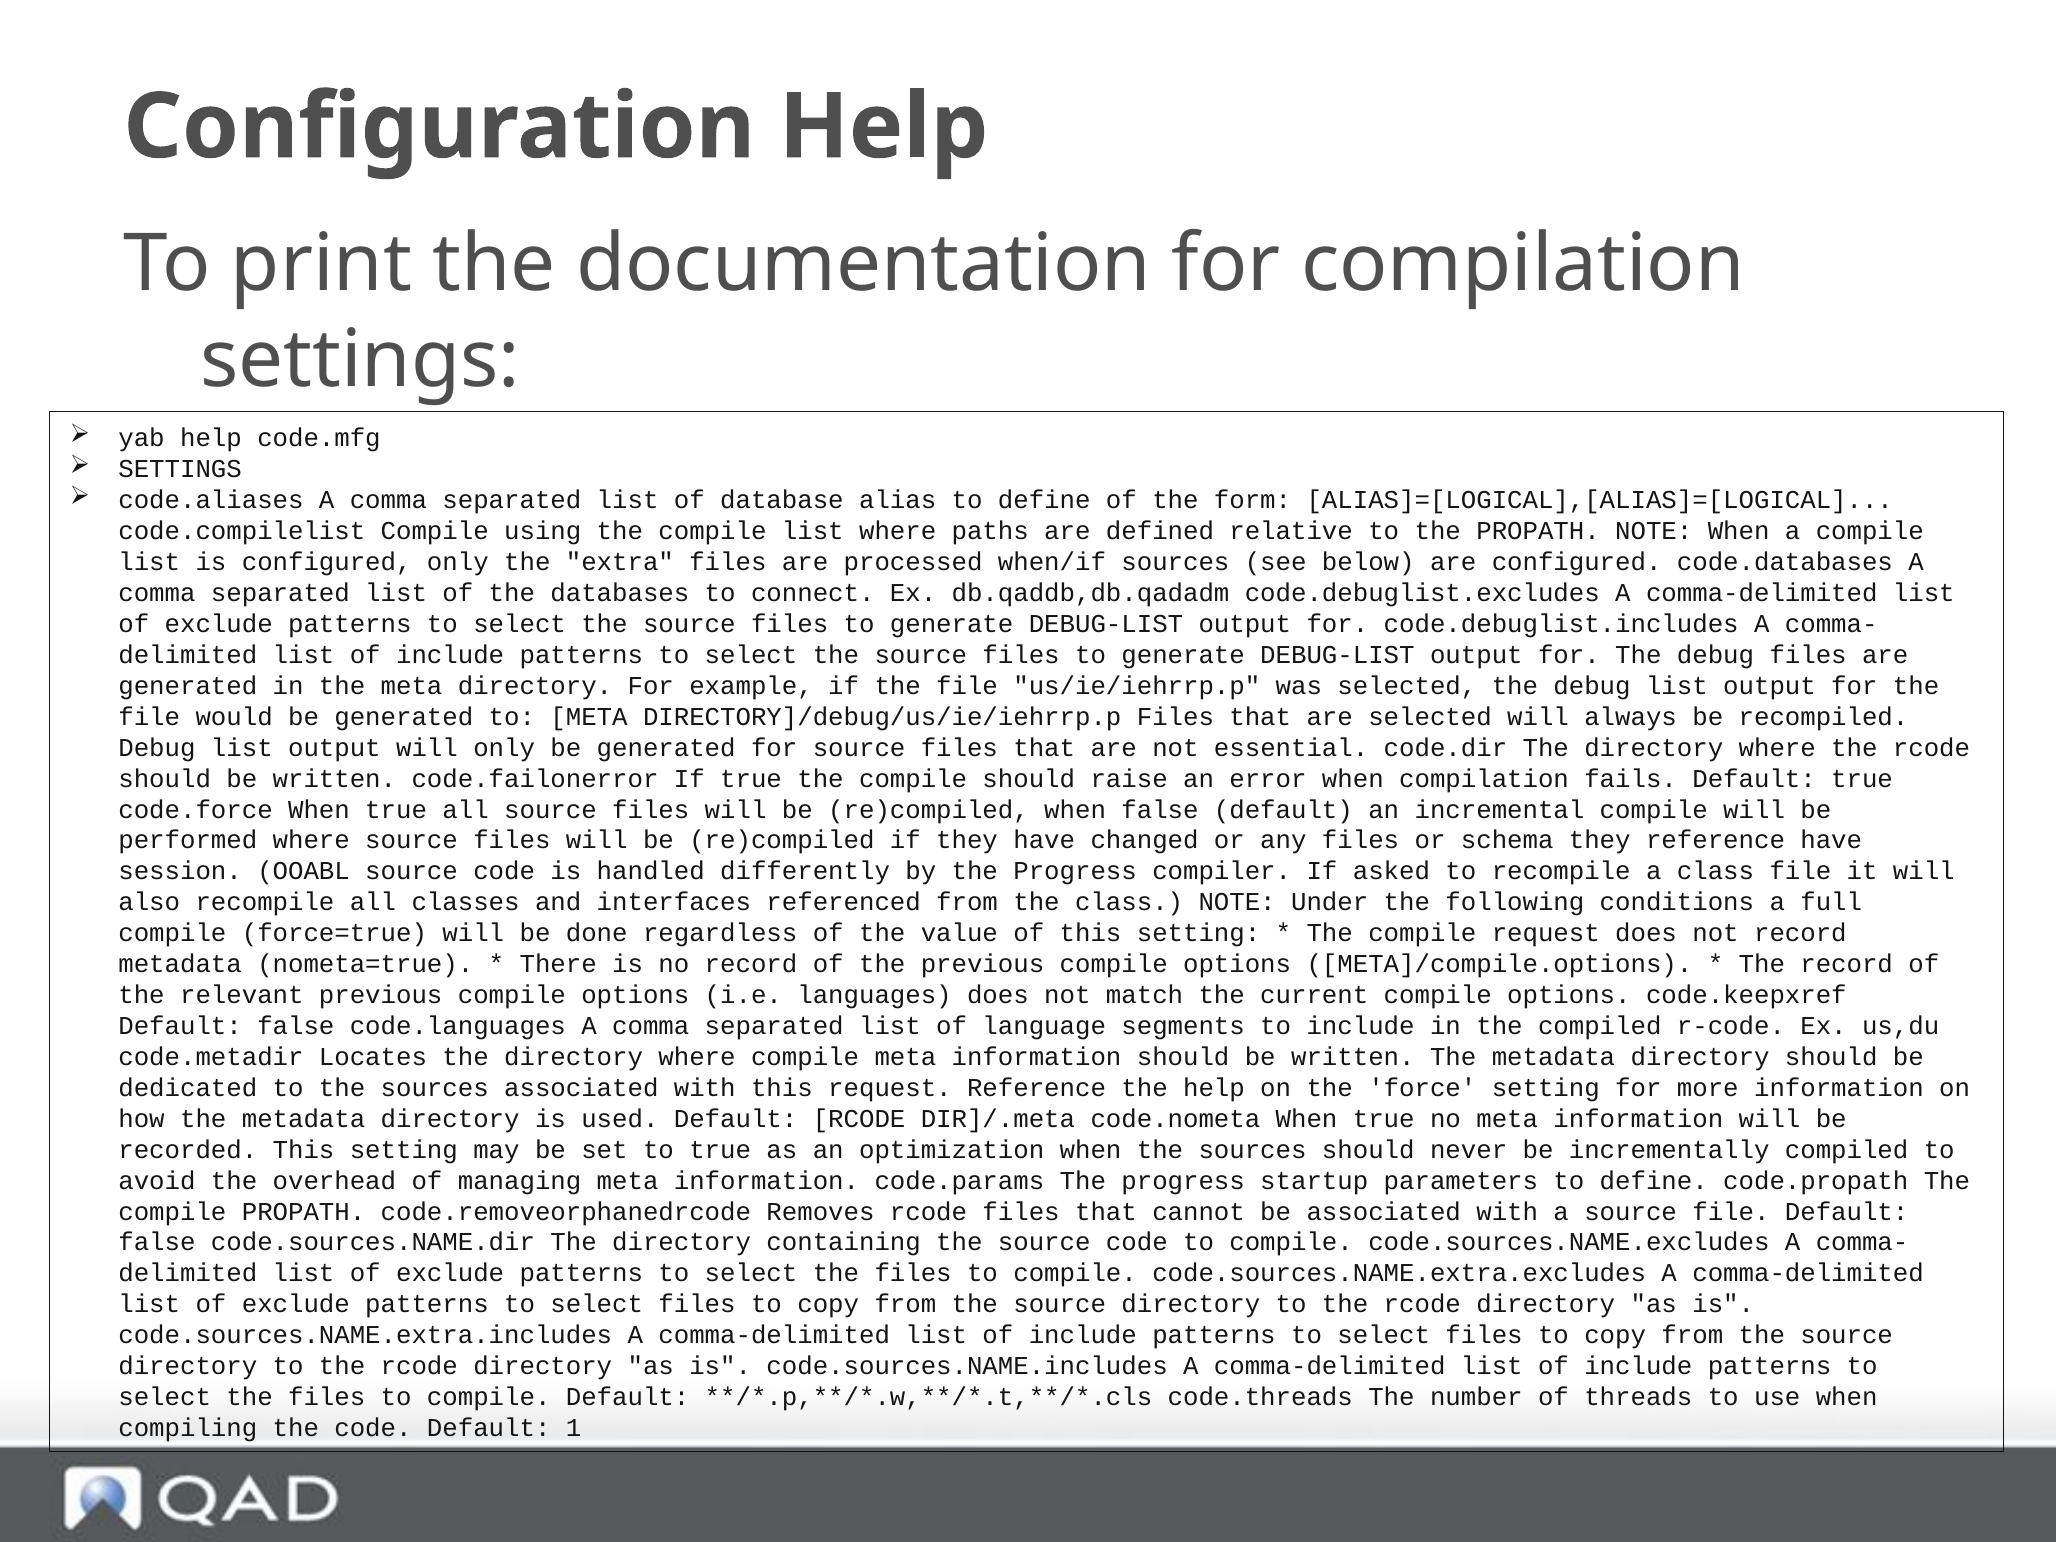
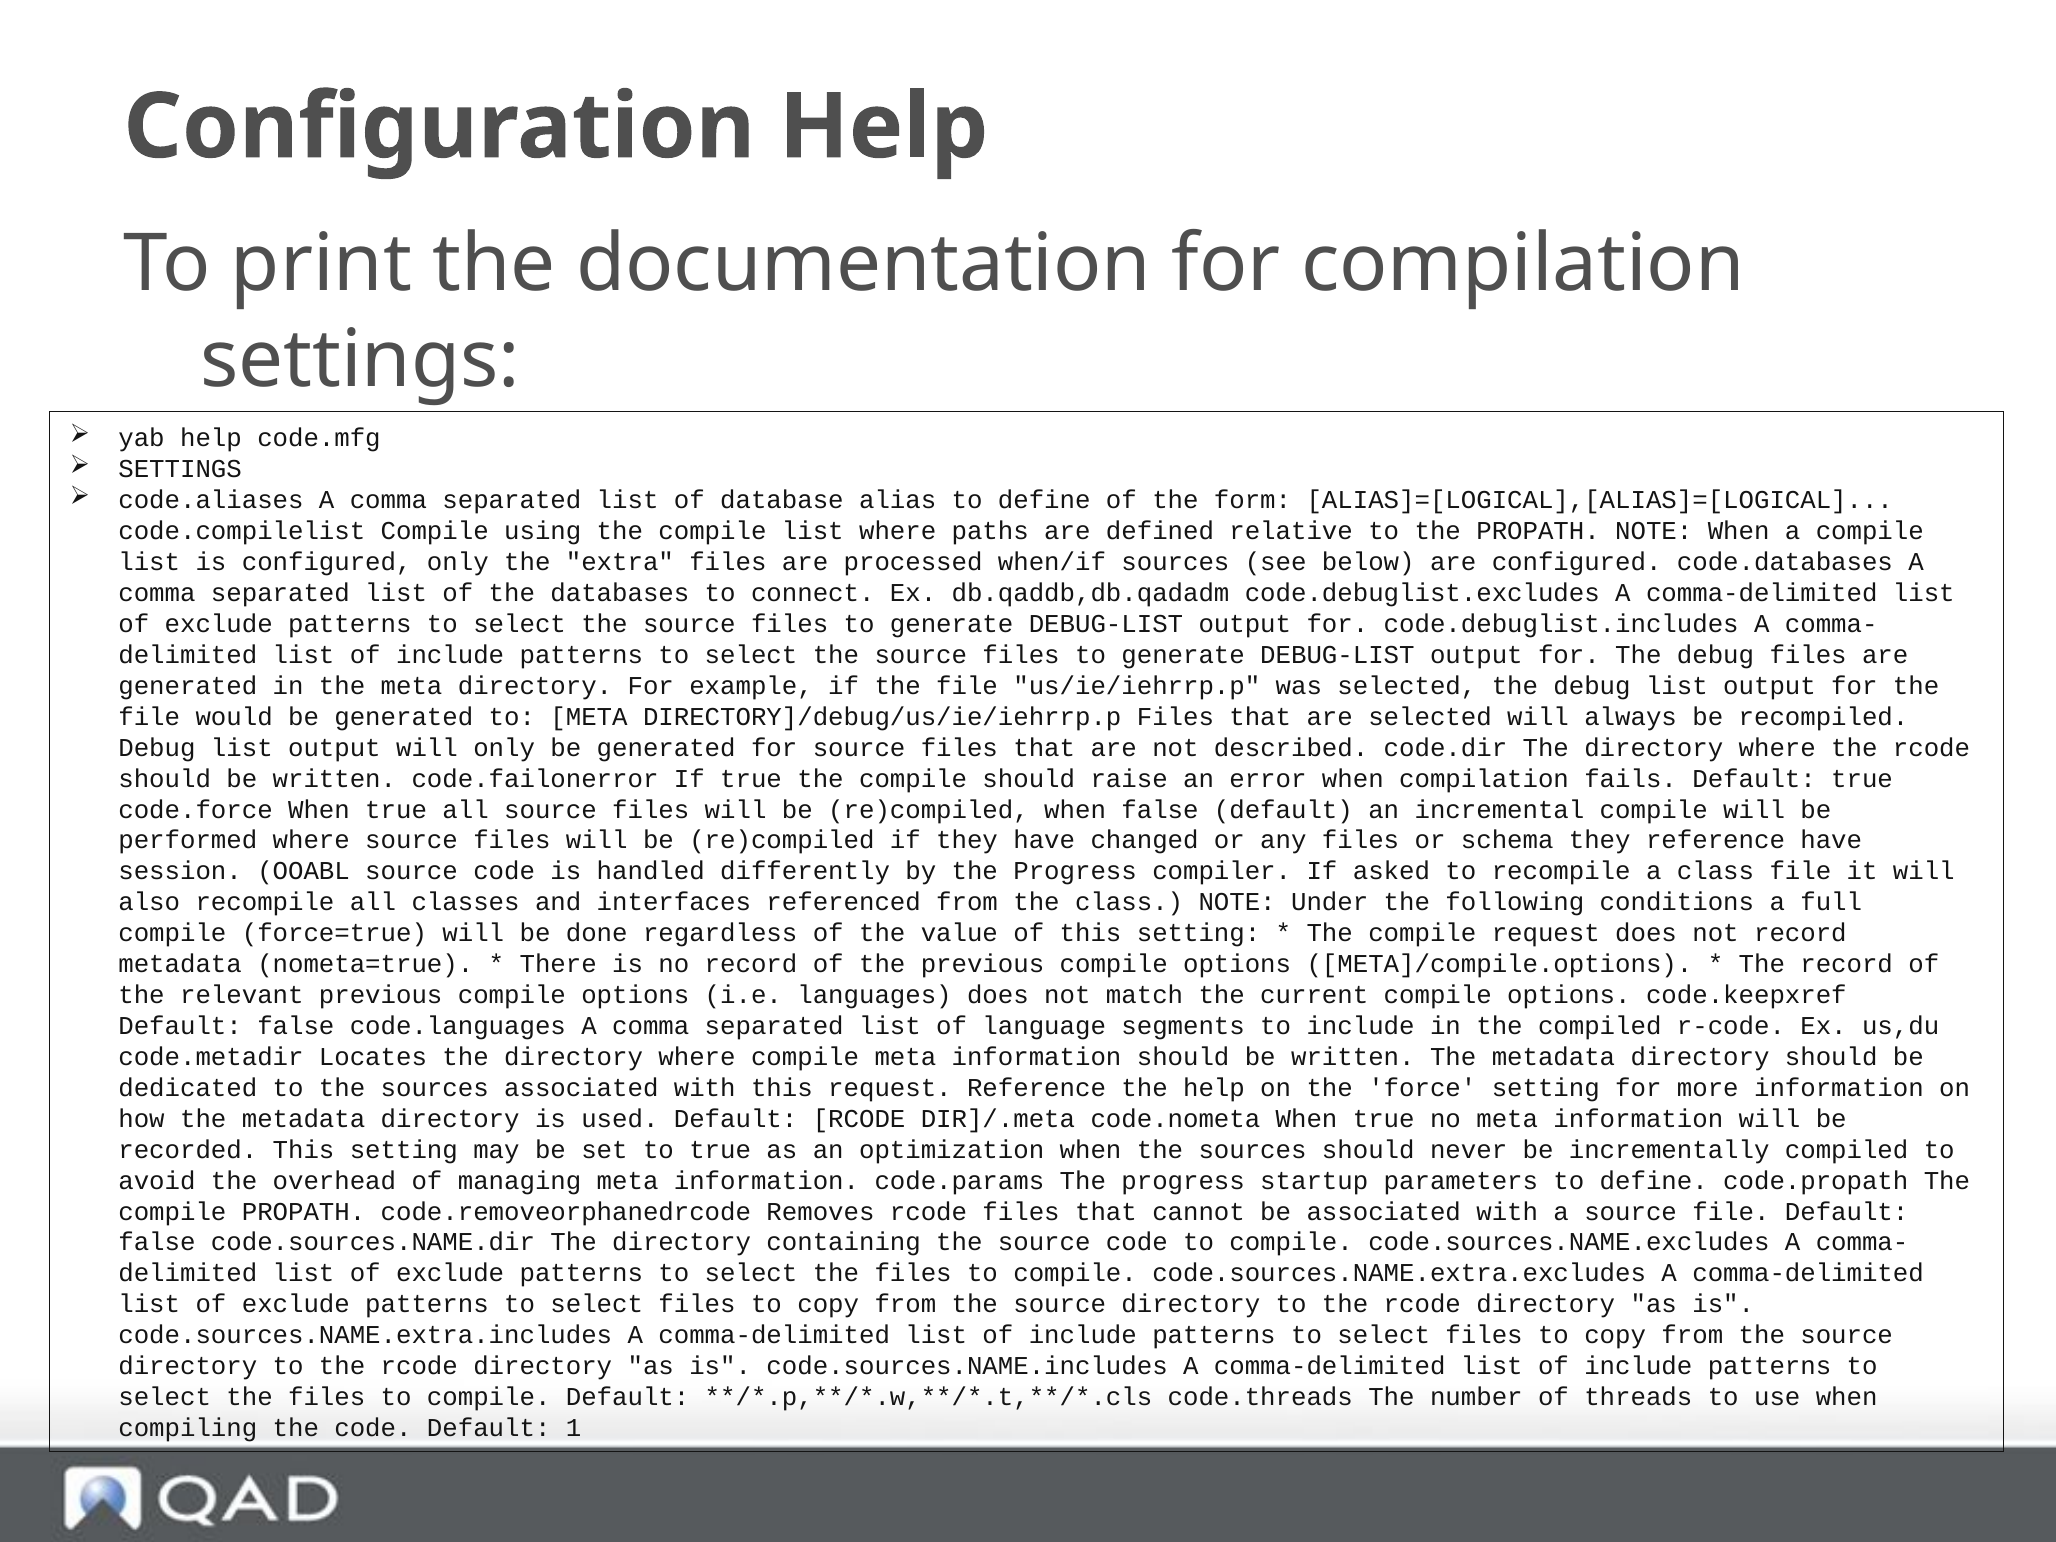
essential: essential -> described
